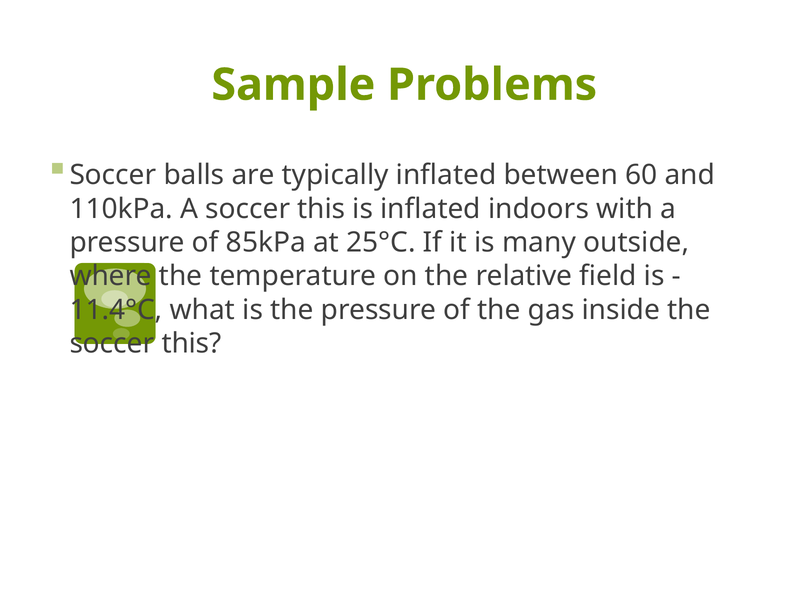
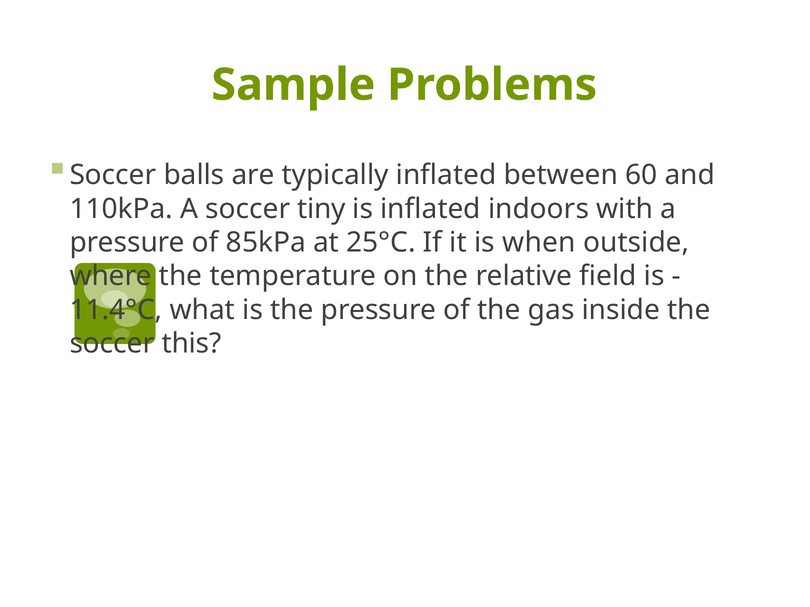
A soccer this: this -> tiny
many: many -> when
